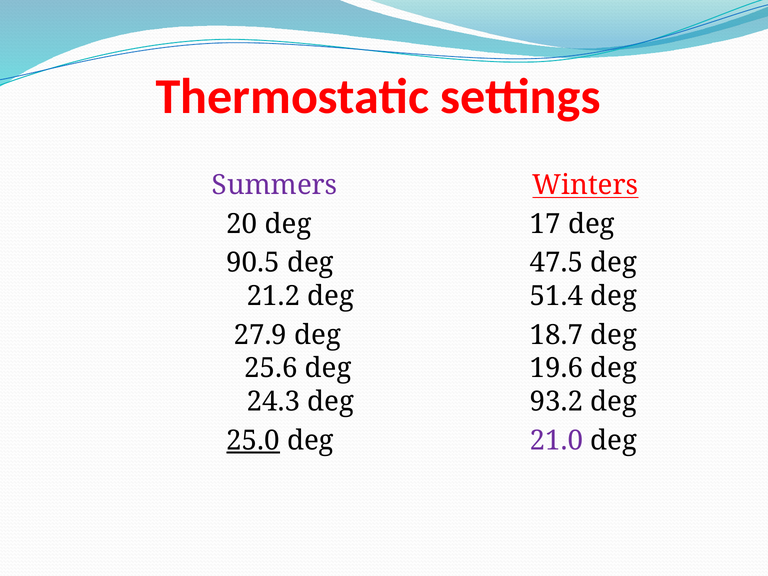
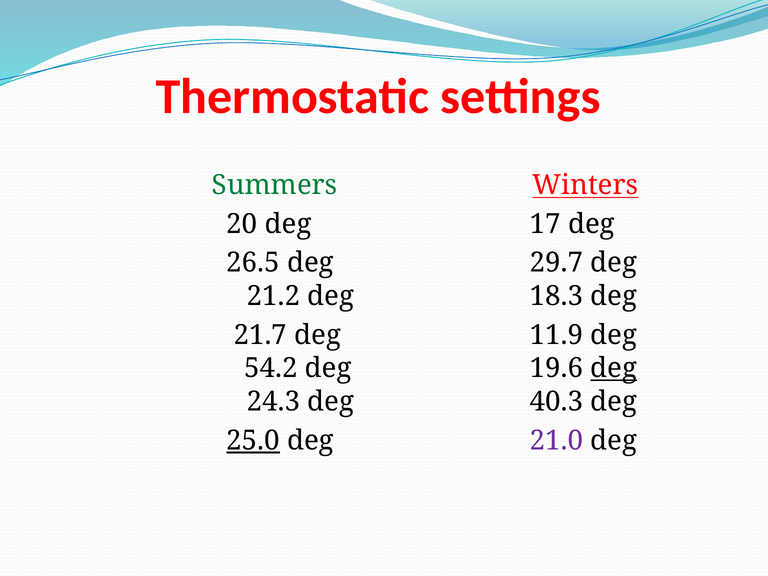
Summers colour: purple -> green
90.5: 90.5 -> 26.5
47.5: 47.5 -> 29.7
51.4: 51.4 -> 18.3
27.9: 27.9 -> 21.7
18.7: 18.7 -> 11.9
25.6: 25.6 -> 54.2
deg at (614, 368) underline: none -> present
93.2: 93.2 -> 40.3
